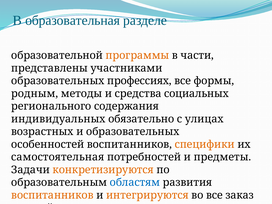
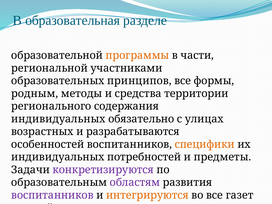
представлены: представлены -> региональной
профессиях: профессиях -> принципов
социальных: социальных -> территории
и образовательных: образовательных -> разрабатываются
самостоятельная at (58, 157): самостоятельная -> индивидуальных
конкретизируются colour: orange -> purple
областям colour: blue -> purple
воспитанников at (52, 195) colour: orange -> purple
заказ: заказ -> газет
